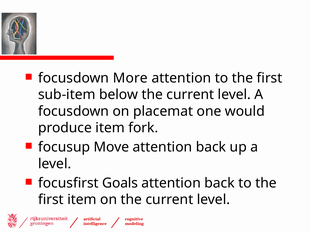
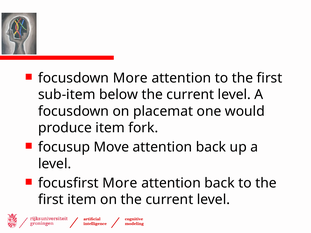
focusfirst Goals: Goals -> More
